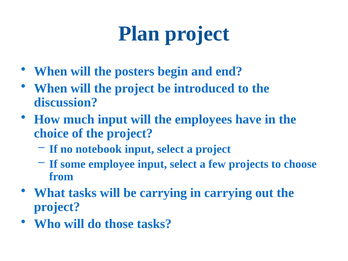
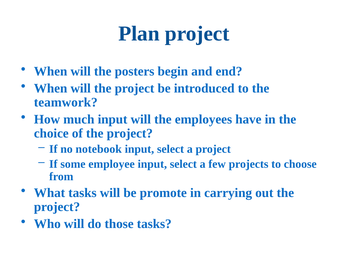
discussion: discussion -> teamwork
be carrying: carrying -> promote
